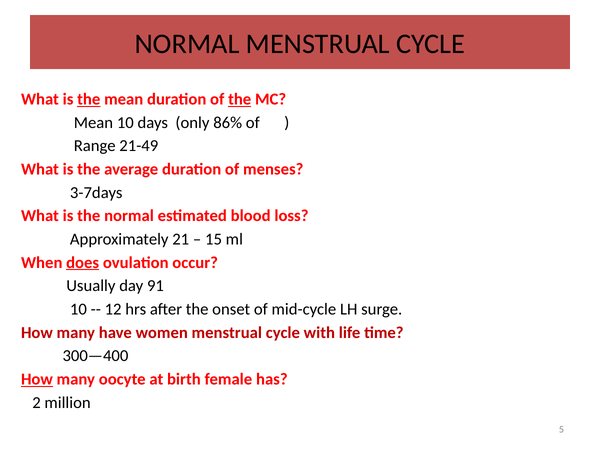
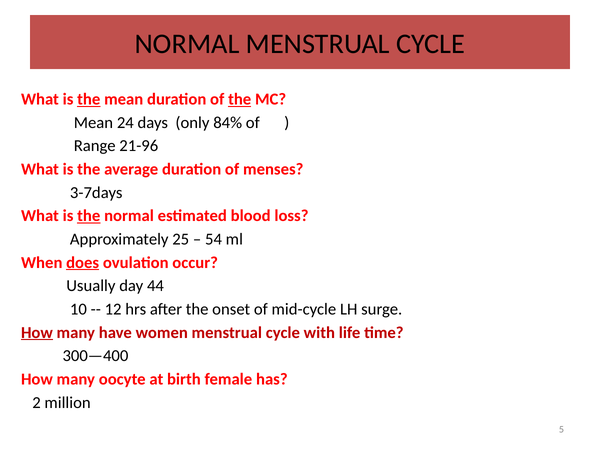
Mean 10: 10 -> 24
86%: 86% -> 84%
21-49: 21-49 -> 21-96
the at (89, 216) underline: none -> present
21: 21 -> 25
15: 15 -> 54
91: 91 -> 44
How at (37, 333) underline: none -> present
How at (37, 379) underline: present -> none
